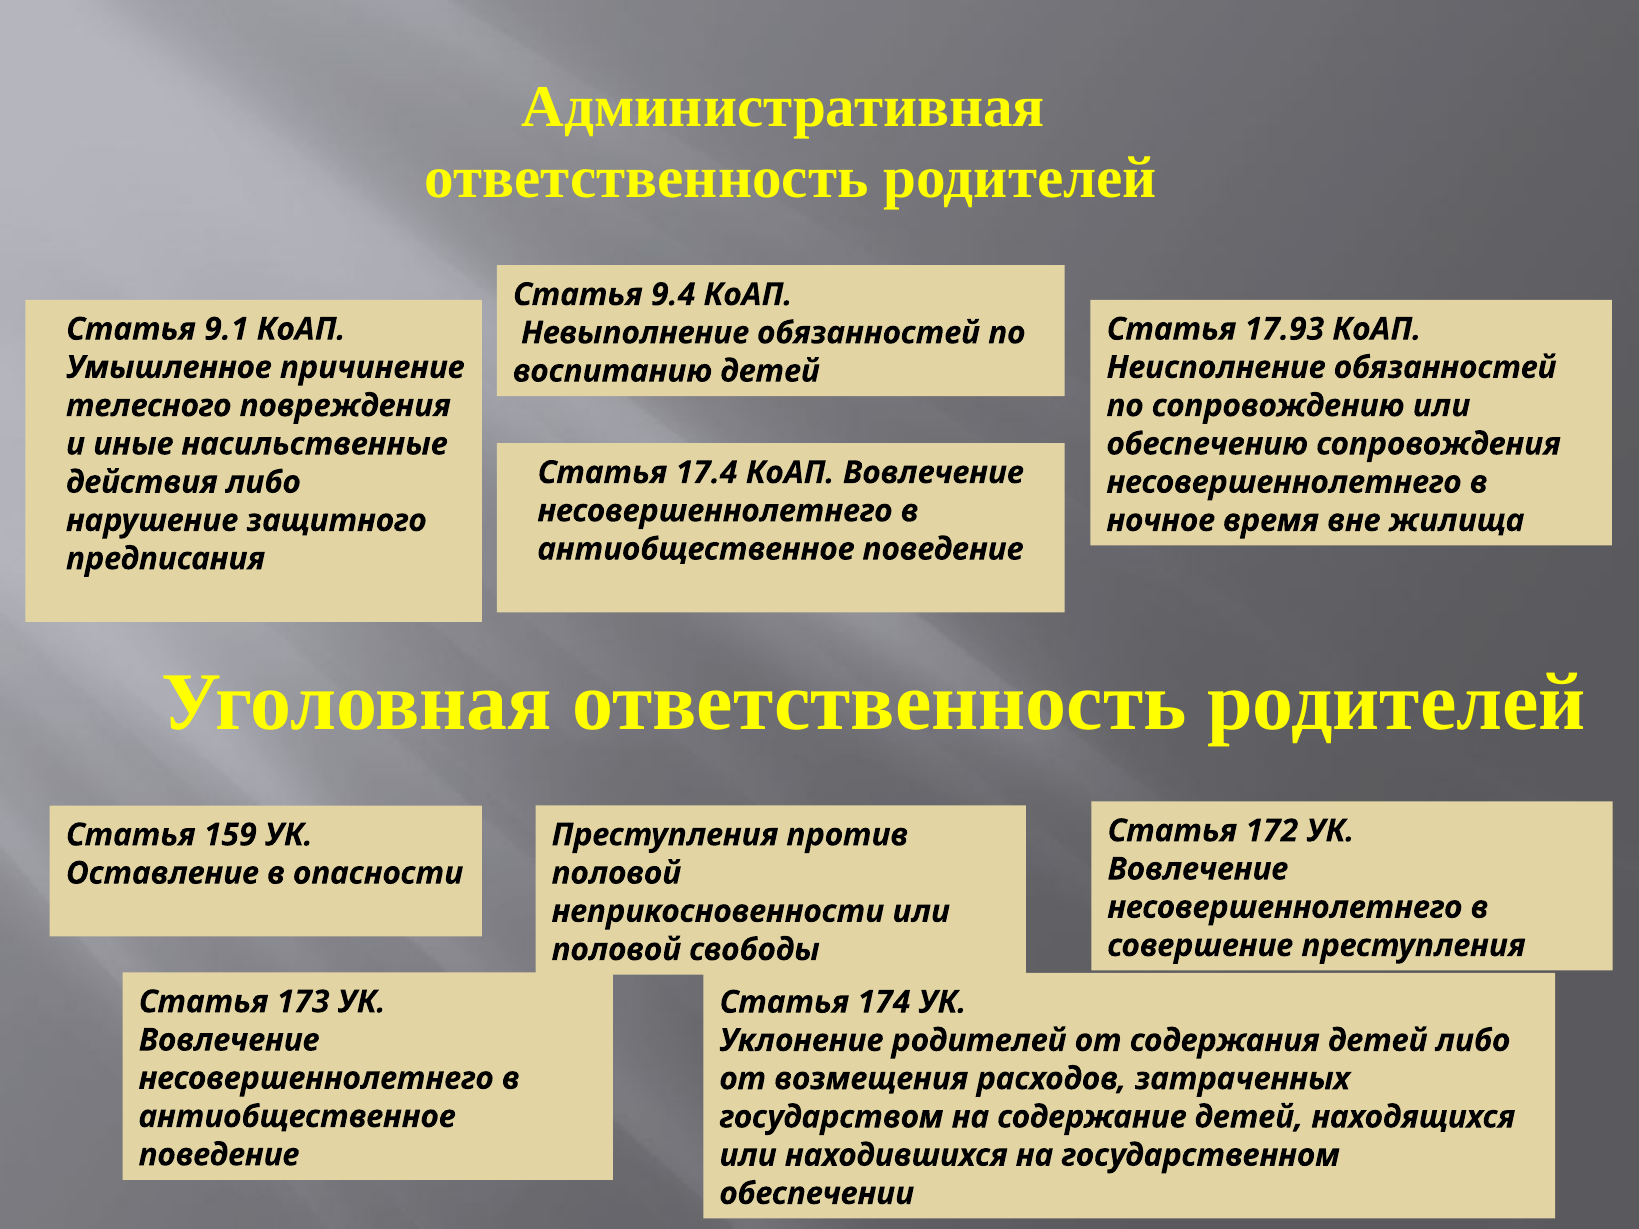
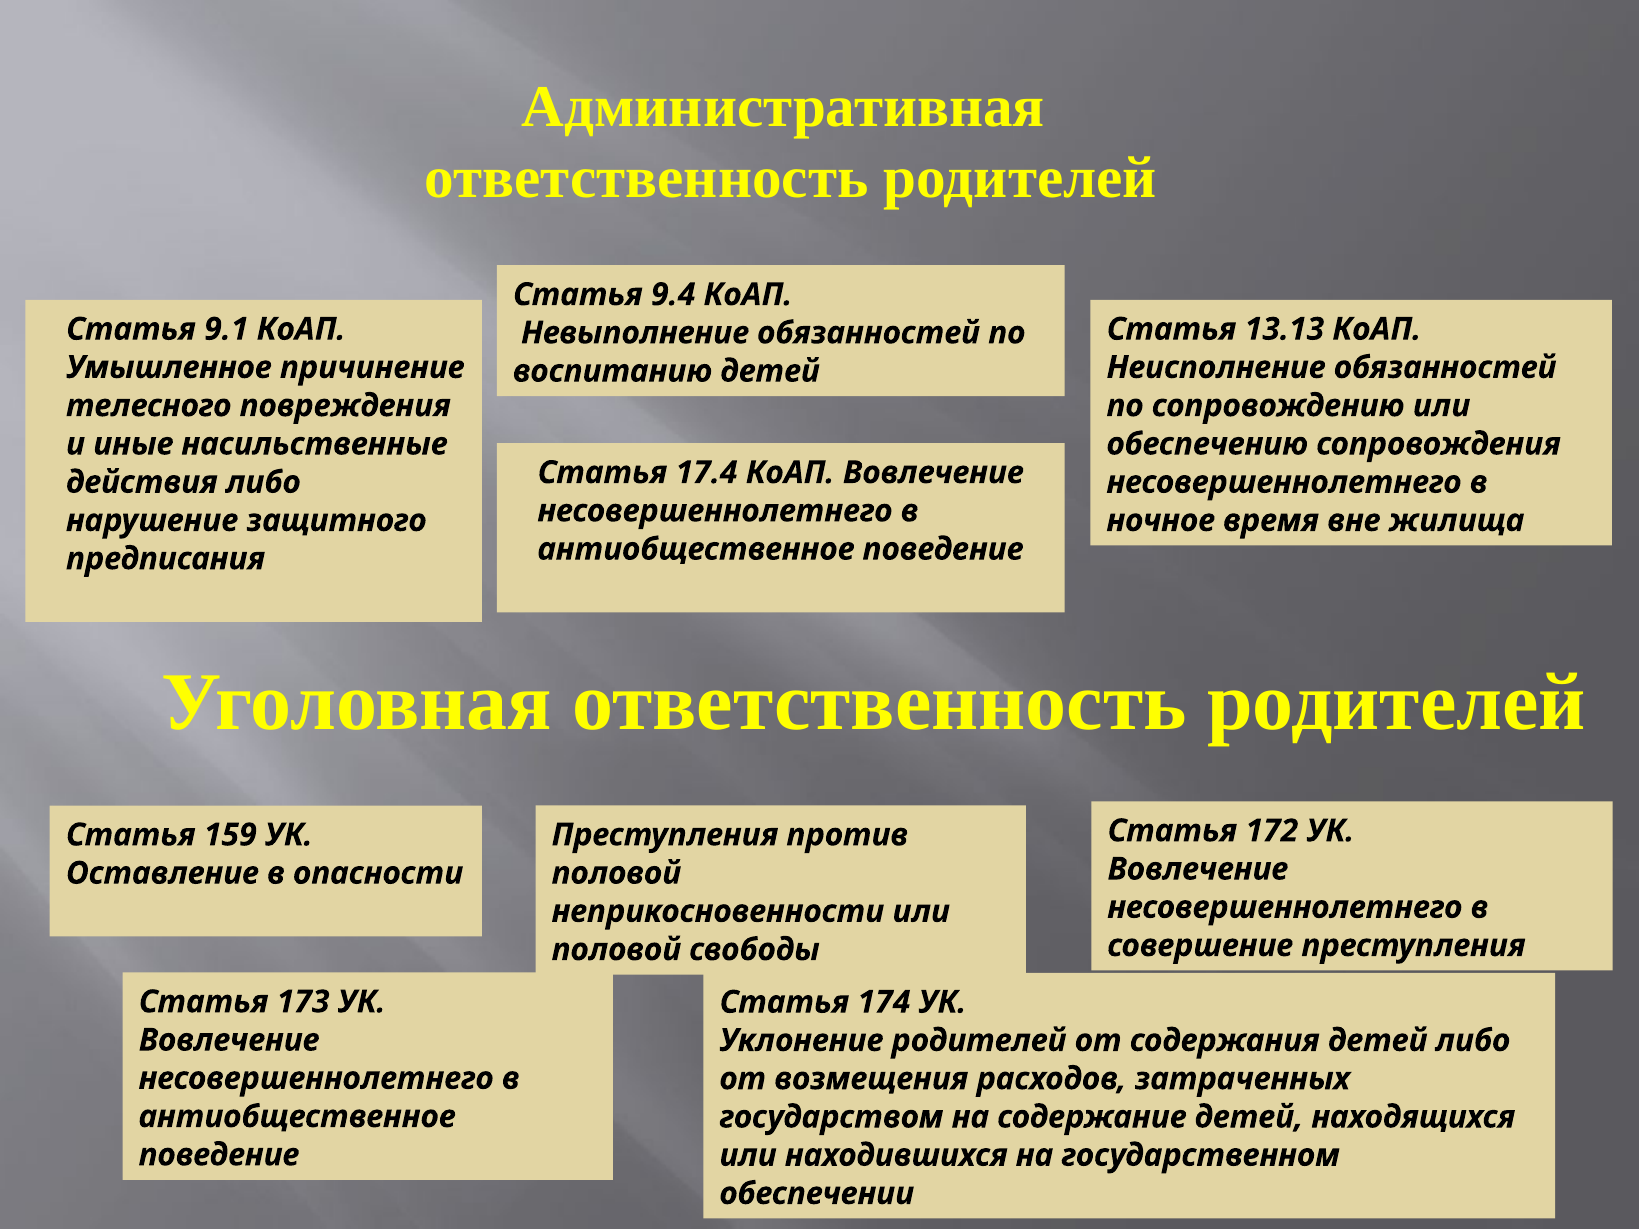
17.93: 17.93 -> 13.13
